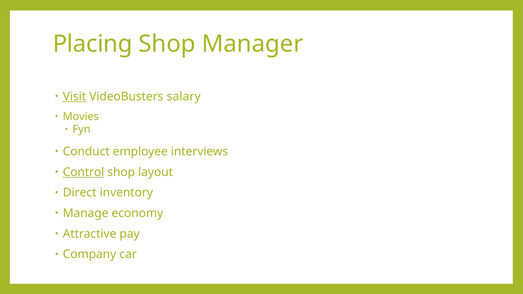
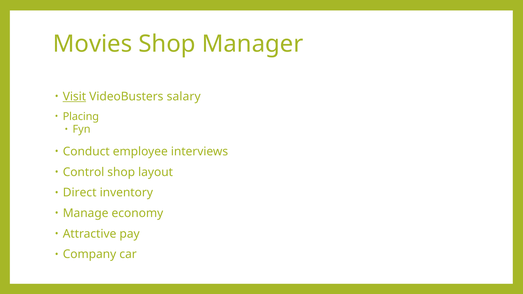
Placing: Placing -> Movies
Movies: Movies -> Placing
Control underline: present -> none
